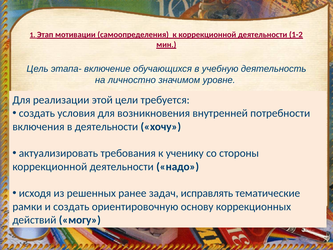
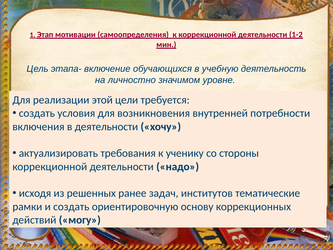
исправлять: исправлять -> институтов
